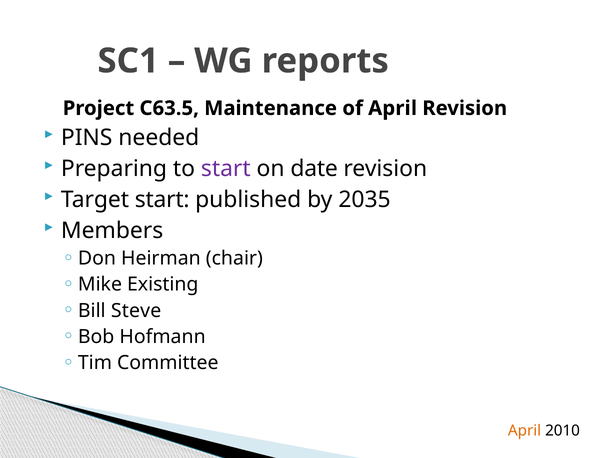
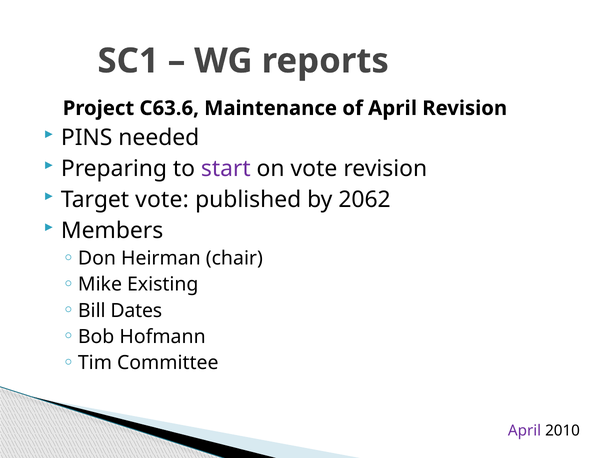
C63.5: C63.5 -> C63.6
on date: date -> vote
Target start: start -> vote
2035: 2035 -> 2062
Steve: Steve -> Dates
April at (525, 430) colour: orange -> purple
